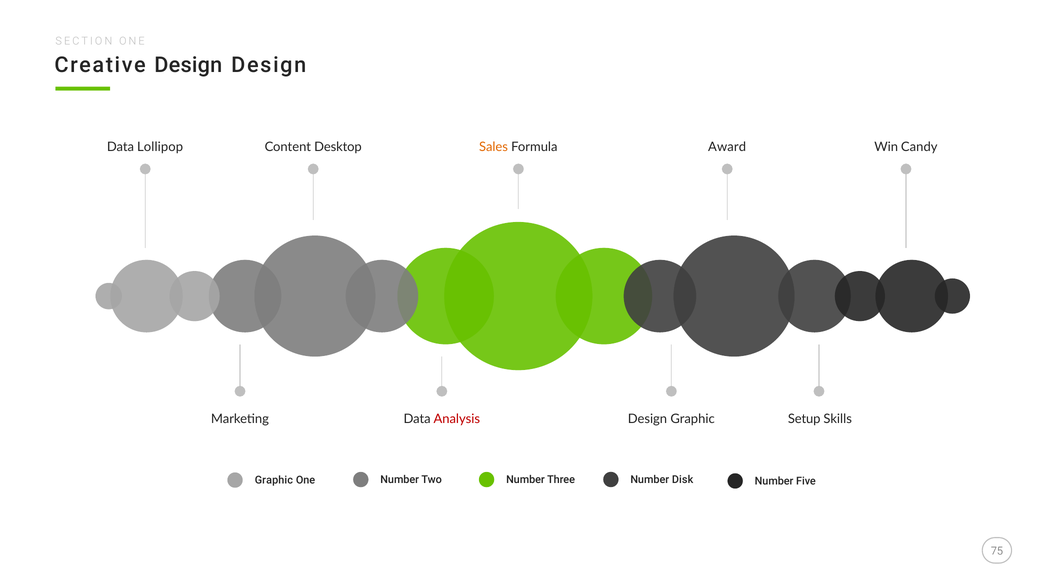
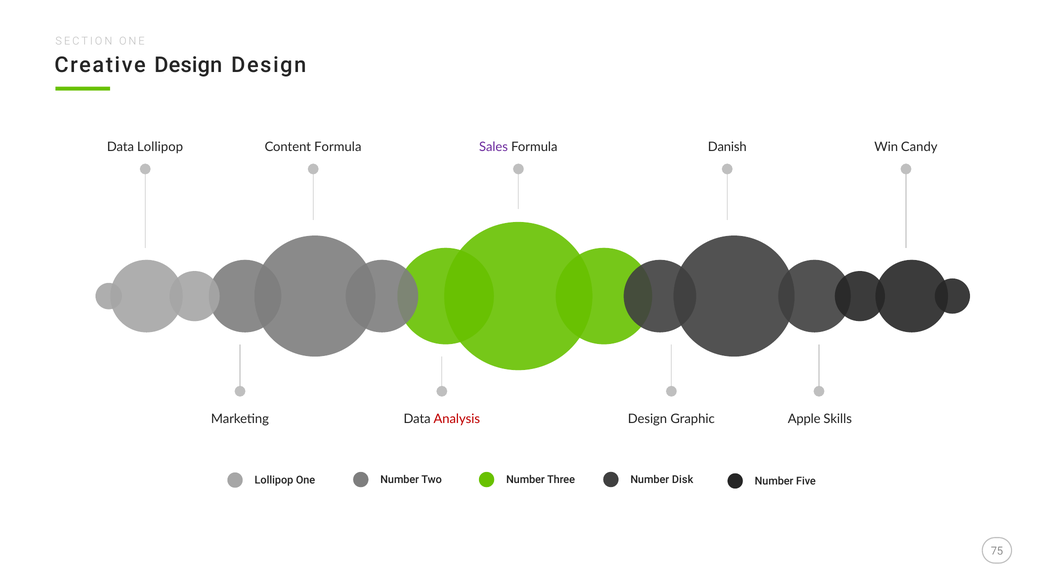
Content Desktop: Desktop -> Formula
Sales colour: orange -> purple
Award: Award -> Danish
Setup: Setup -> Apple
Graphic at (274, 480): Graphic -> Lollipop
